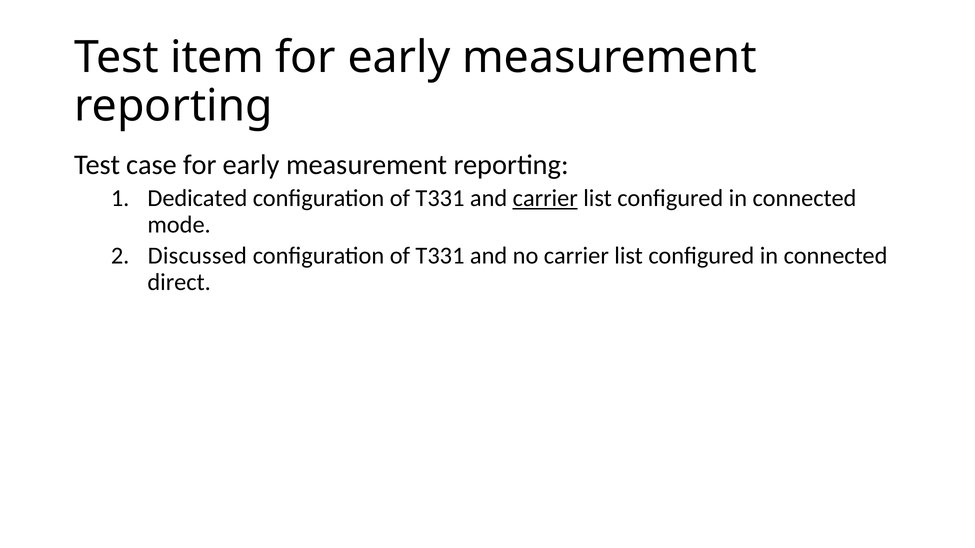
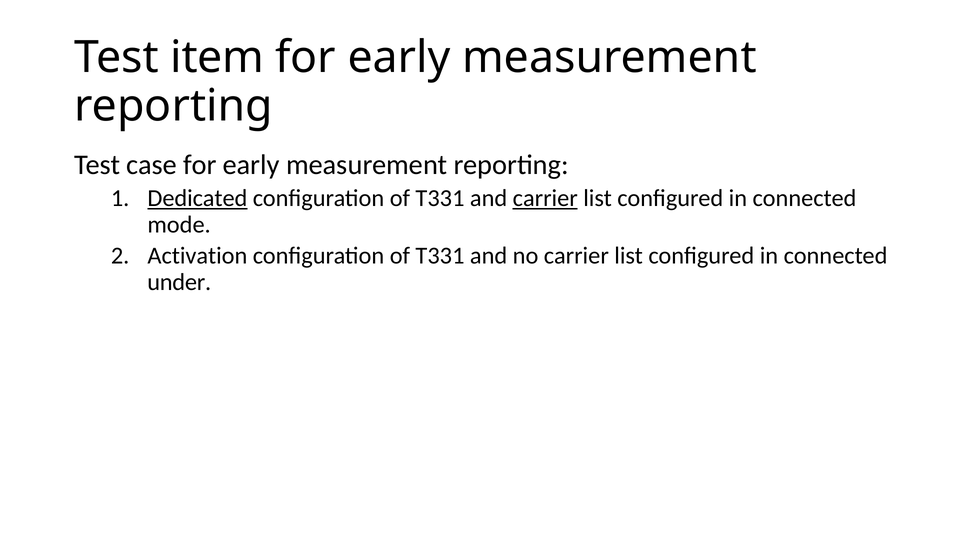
Dedicated underline: none -> present
Discussed: Discussed -> Activation
direct: direct -> under
